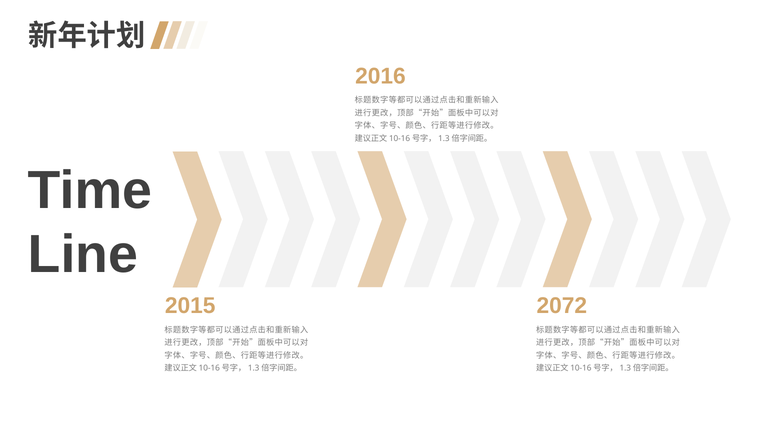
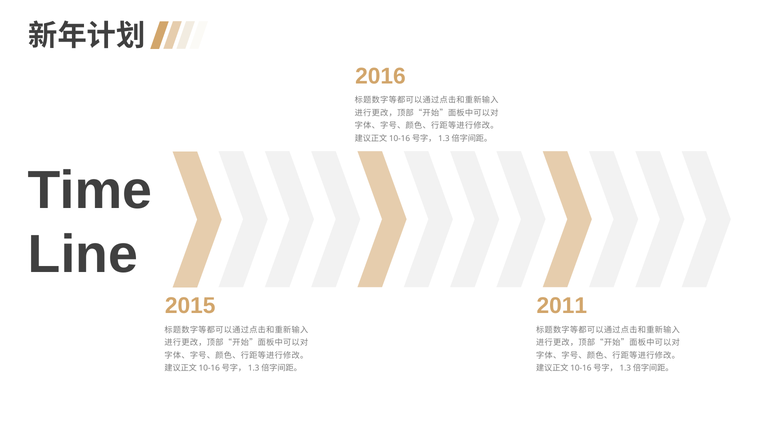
2072: 2072 -> 2011
